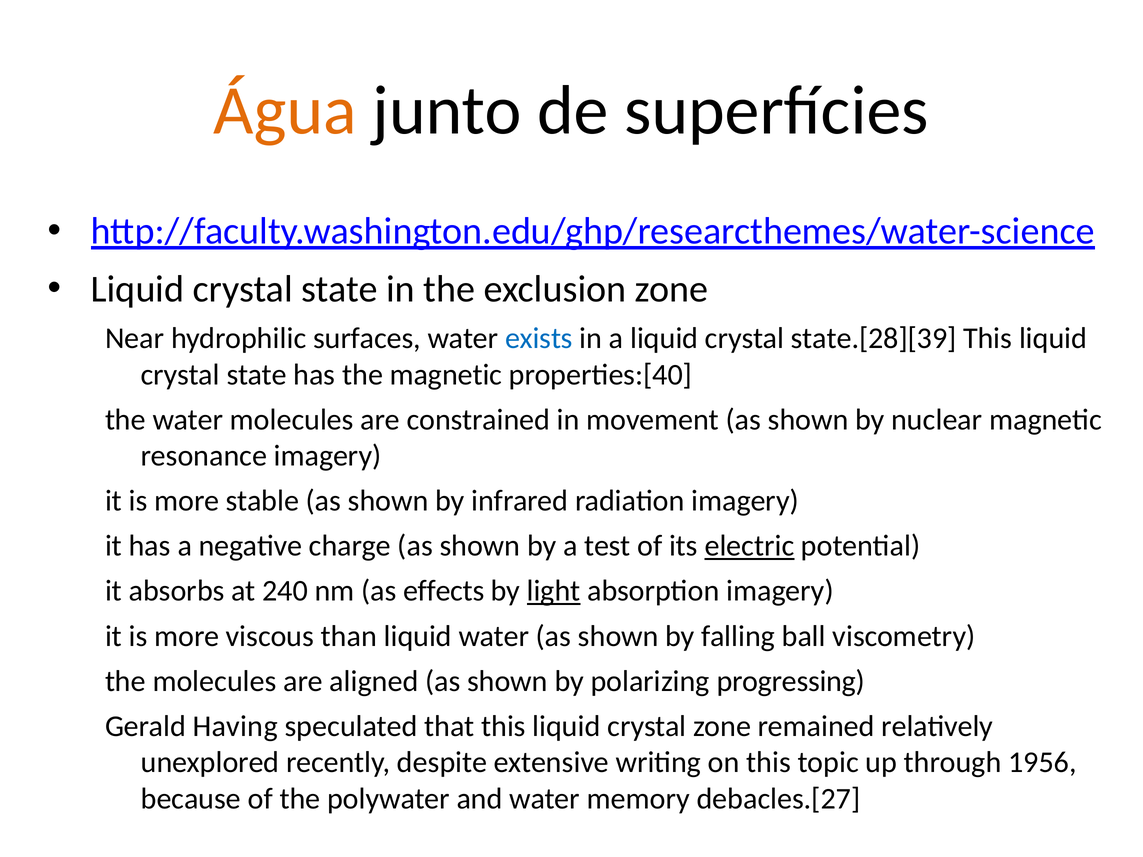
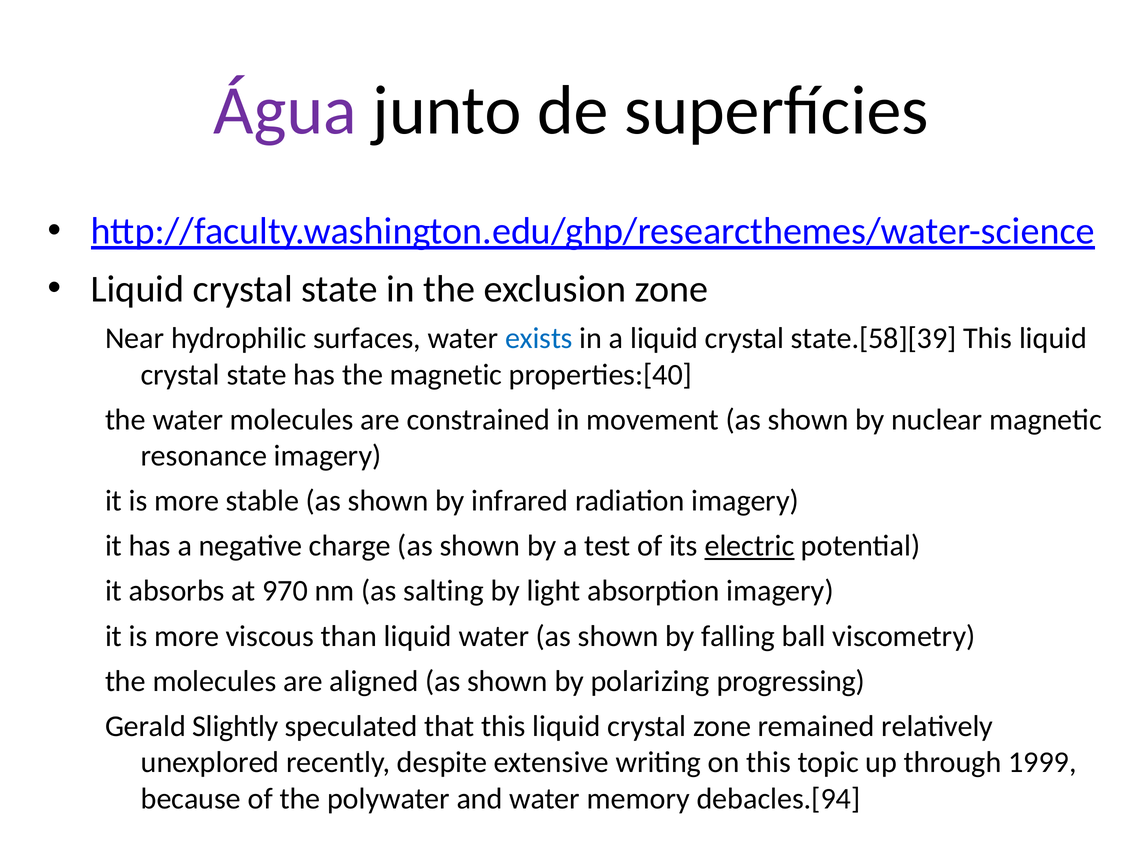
Água colour: orange -> purple
state.[28][39: state.[28][39 -> state.[58][39
240: 240 -> 970
effects: effects -> salting
light underline: present -> none
Having: Having -> Slightly
1956: 1956 -> 1999
debacles.[27: debacles.[27 -> debacles.[94
